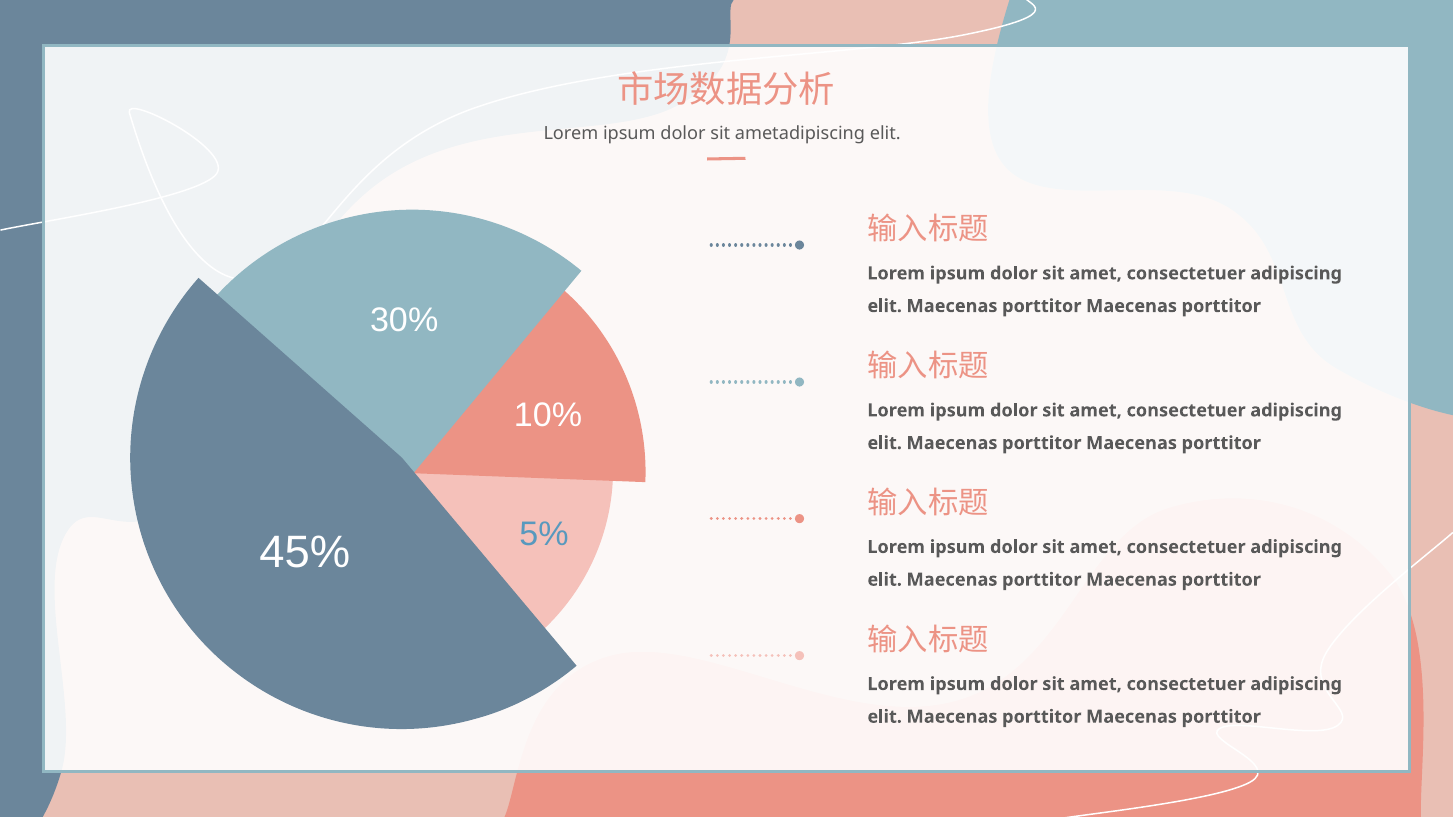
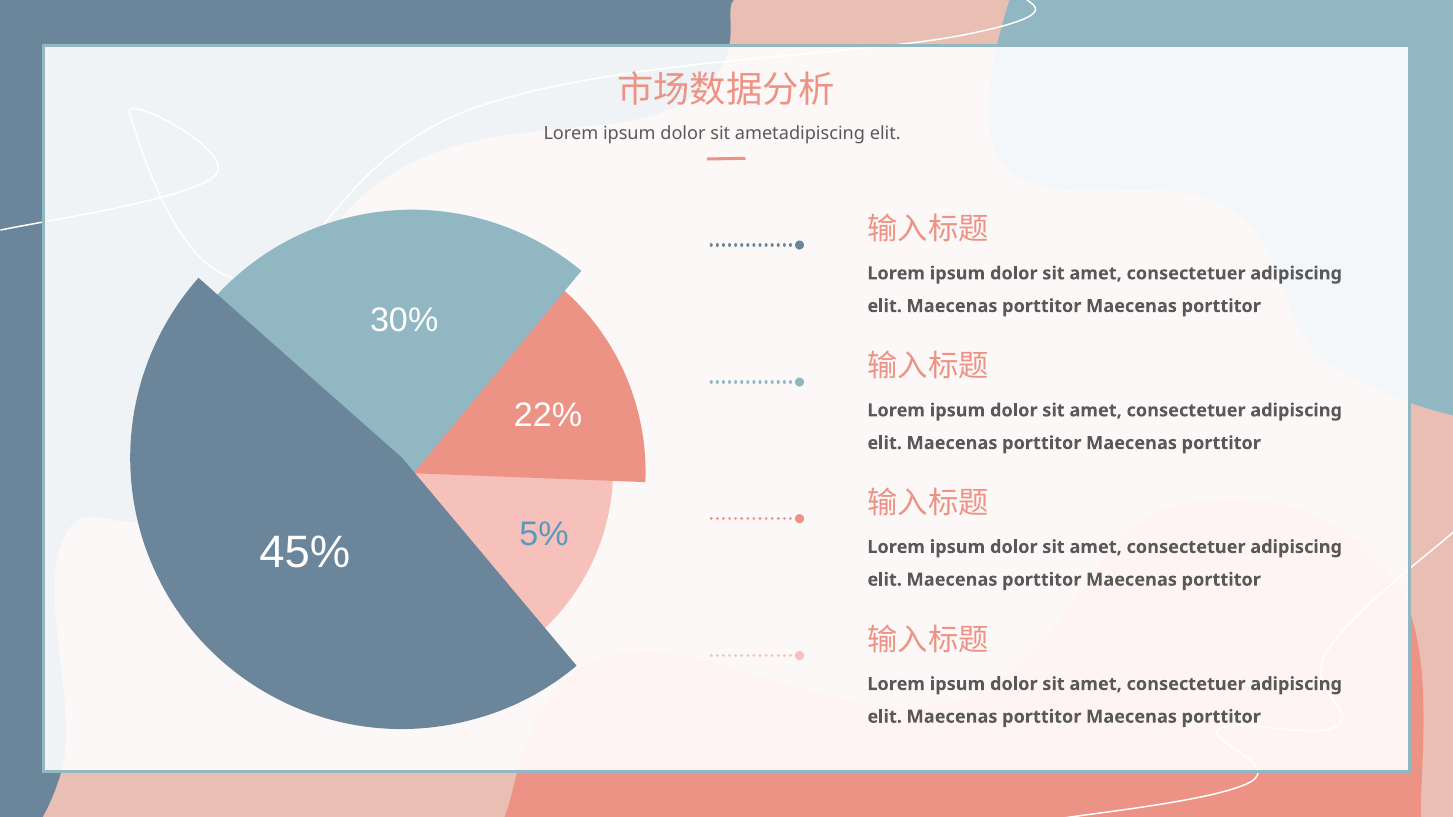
10%: 10% -> 22%
